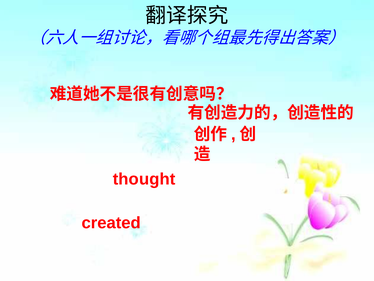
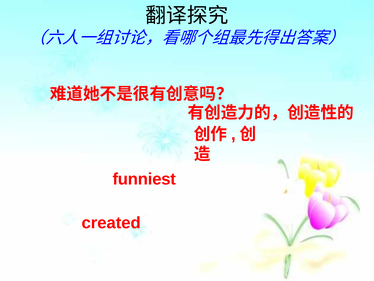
thought: thought -> funniest
